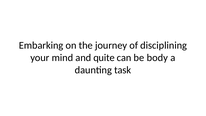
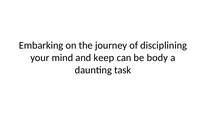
quite: quite -> keep
